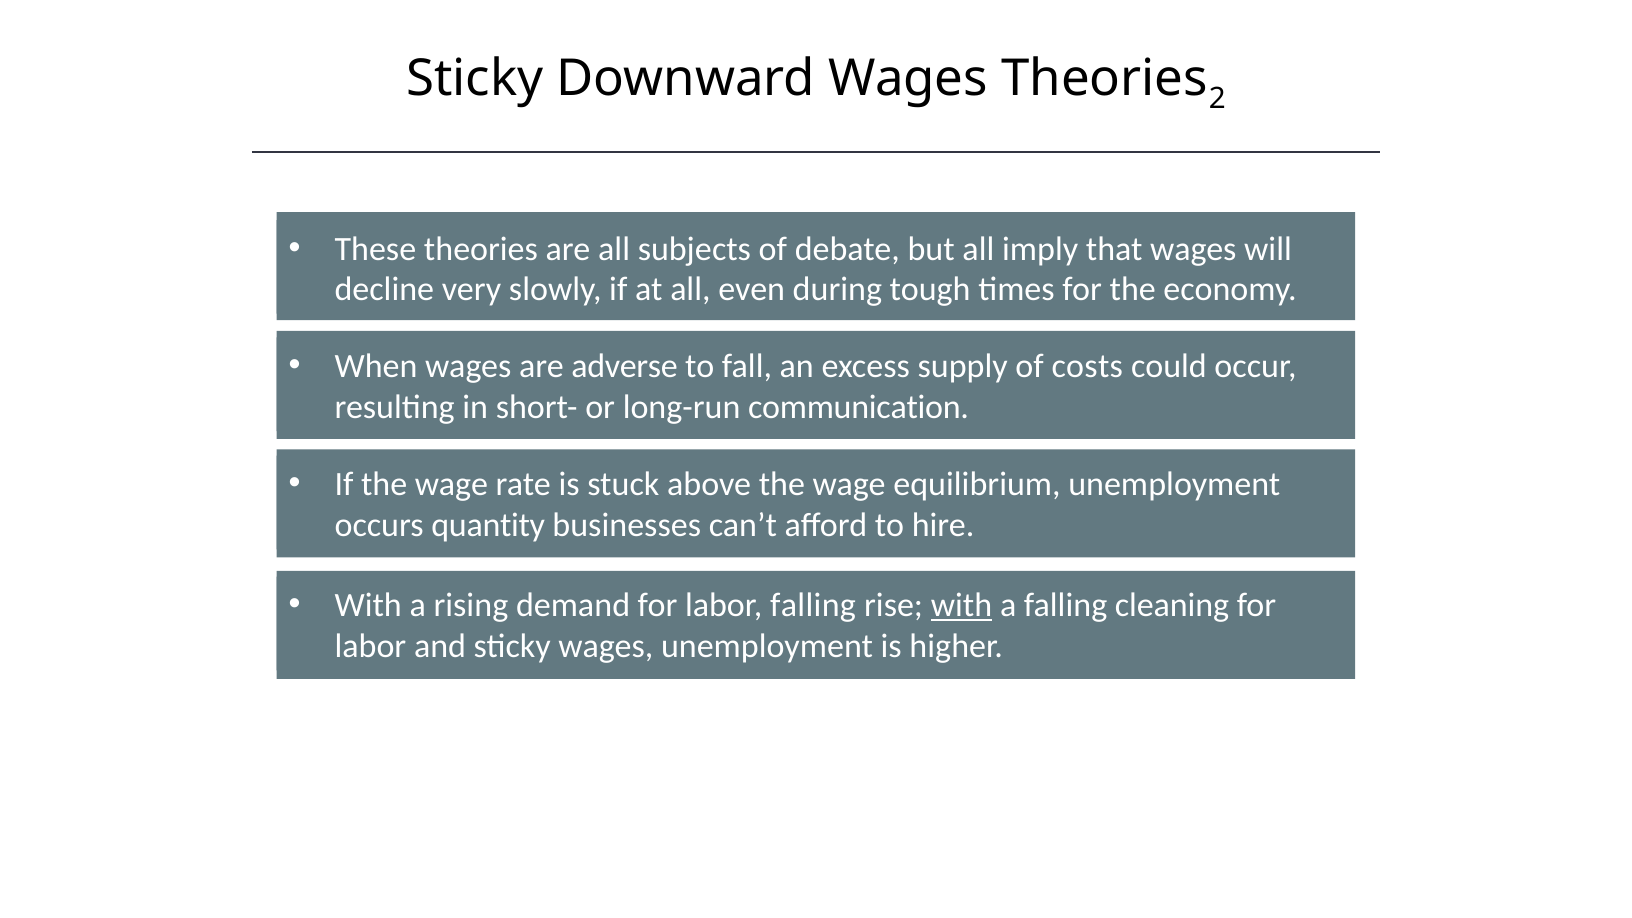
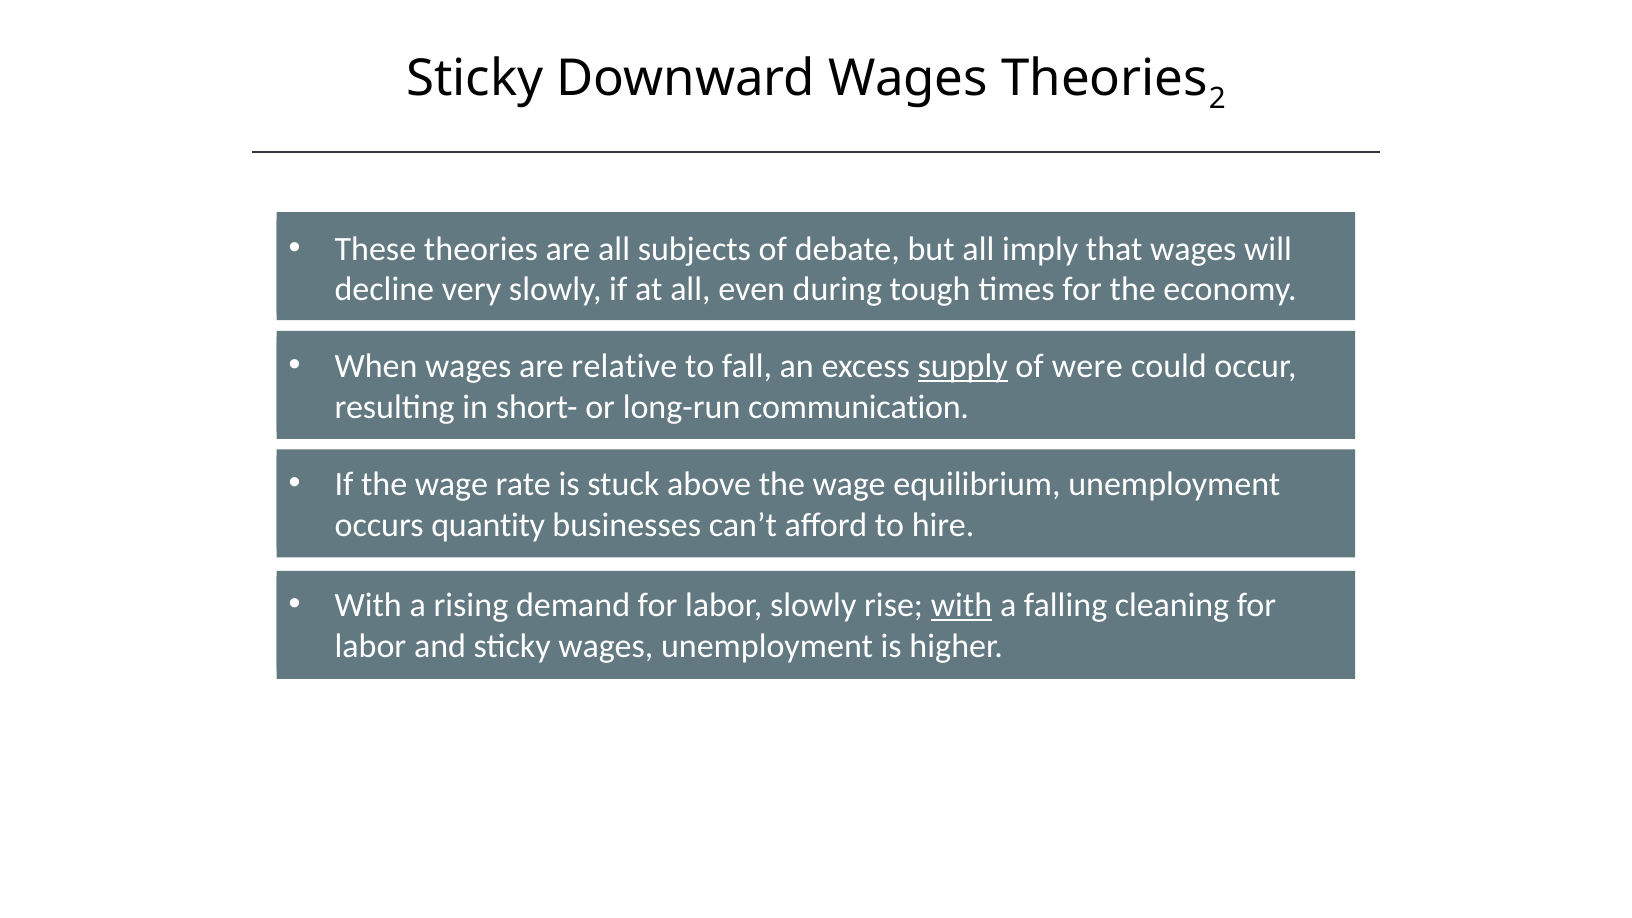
adverse: adverse -> relative
supply underline: none -> present
costs: costs -> were
labor falling: falling -> slowly
